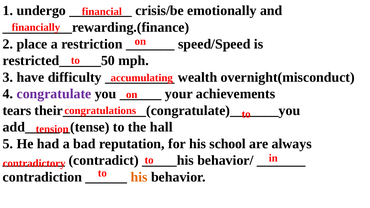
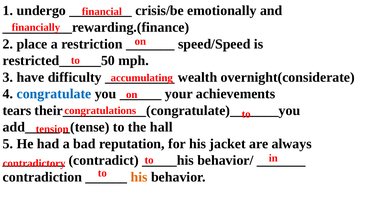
overnight(misconduct: overnight(misconduct -> overnight(considerate
congratulate colour: purple -> blue
school: school -> jacket
